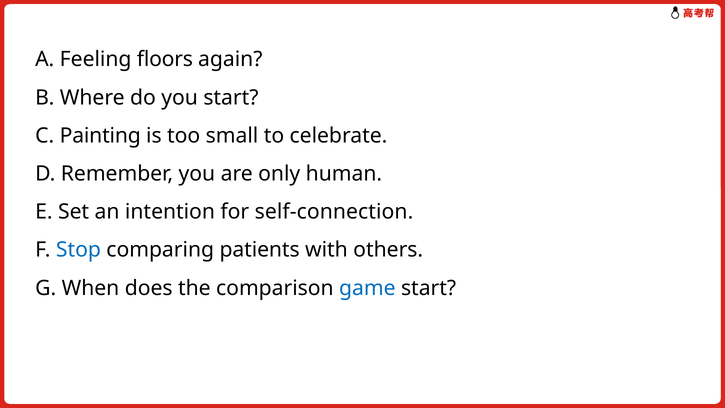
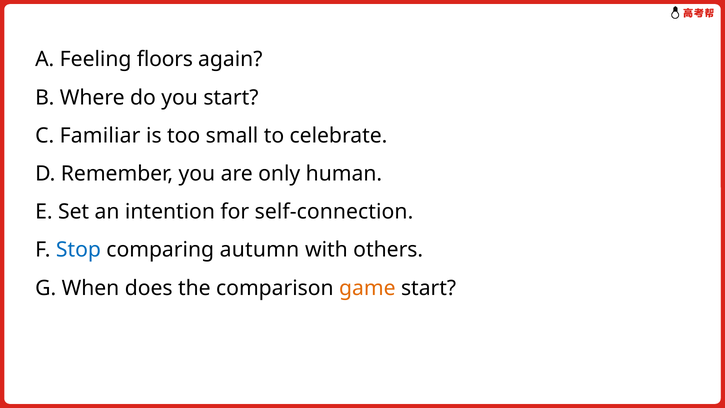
Painting: Painting -> Familiar
patients: patients -> autumn
game colour: blue -> orange
